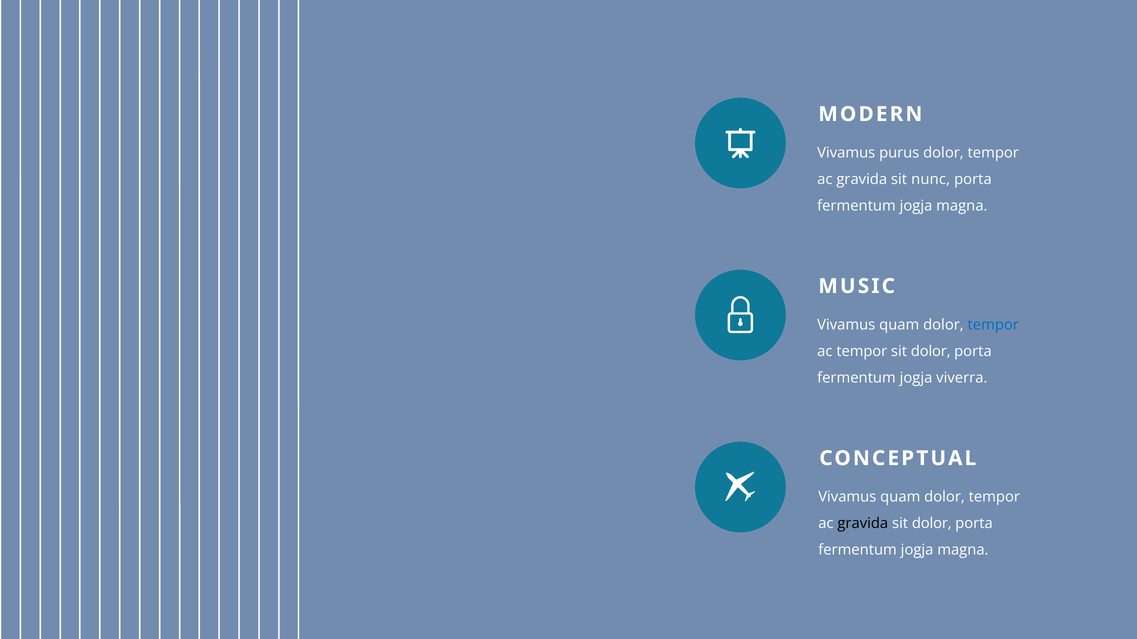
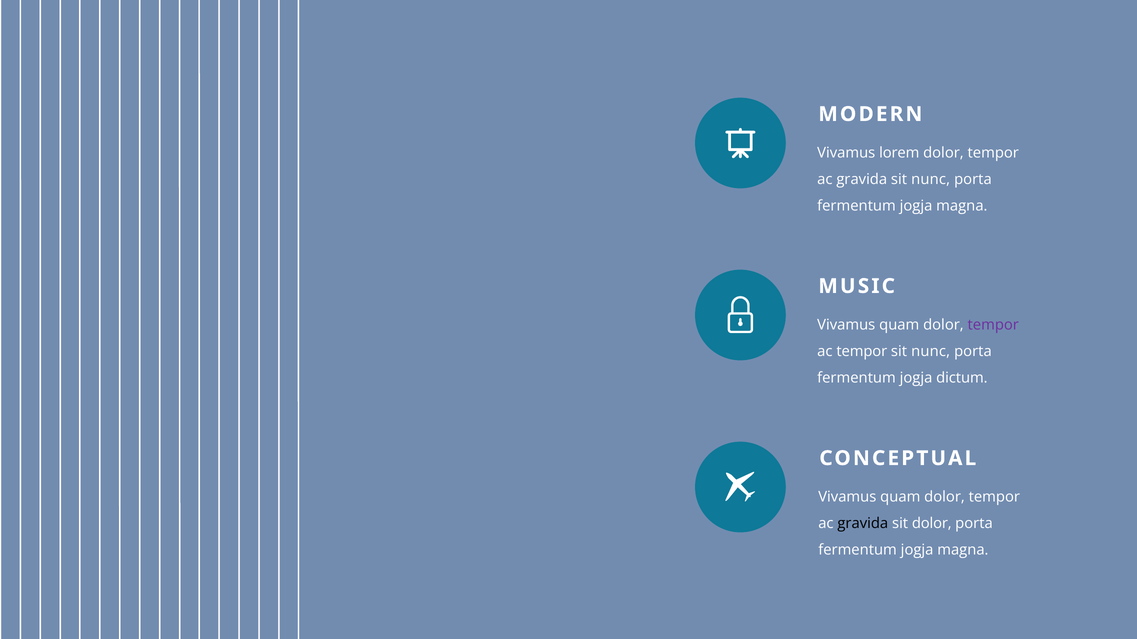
purus: purus -> lorem
tempor at (993, 325) colour: blue -> purple
dolor at (931, 352): dolor -> nunc
viverra: viverra -> dictum
